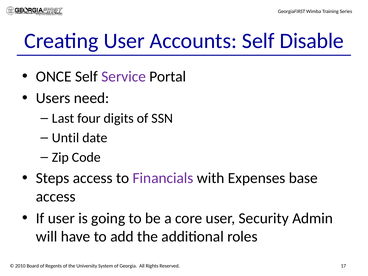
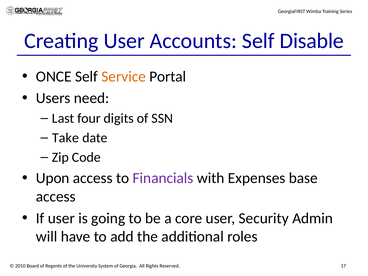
Service colour: purple -> orange
Until: Until -> Take
Steps: Steps -> Upon
